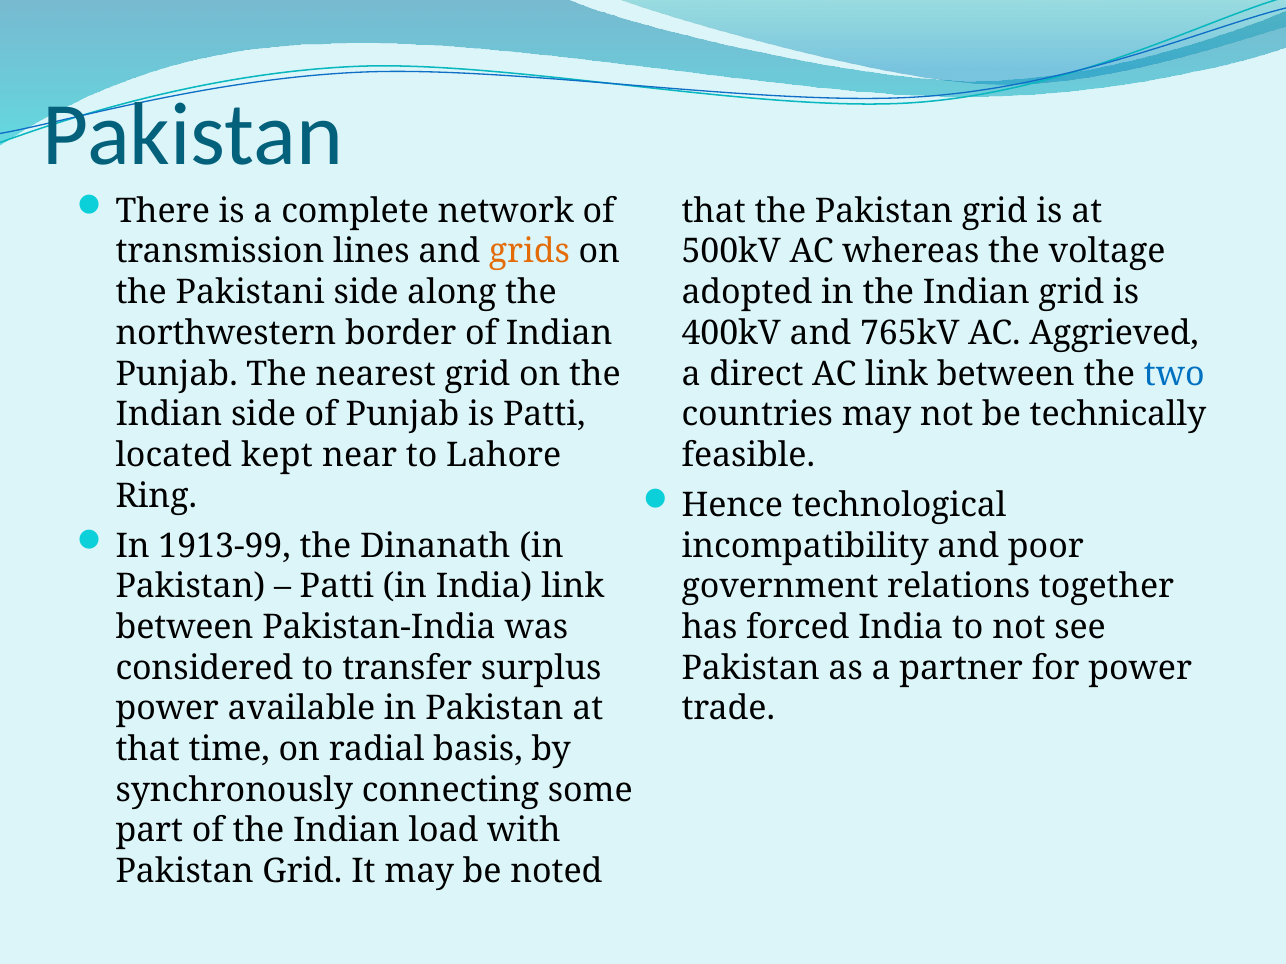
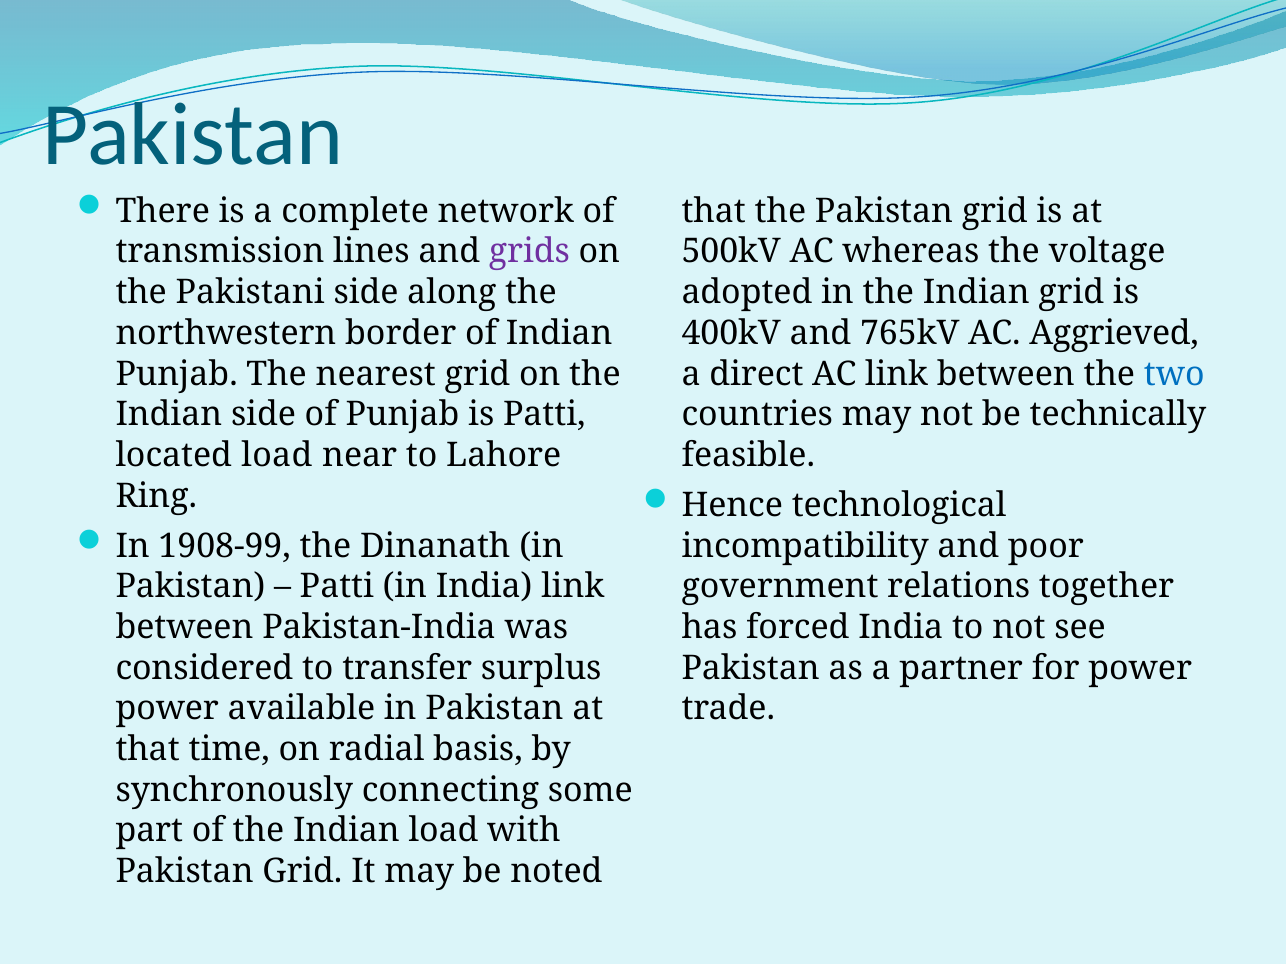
grids colour: orange -> purple
located kept: kept -> load
1913-99: 1913-99 -> 1908-99
